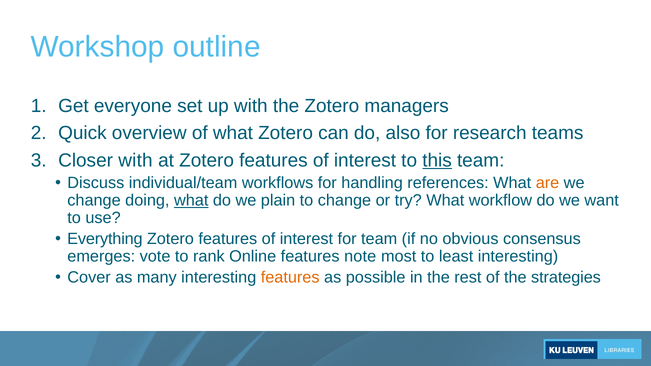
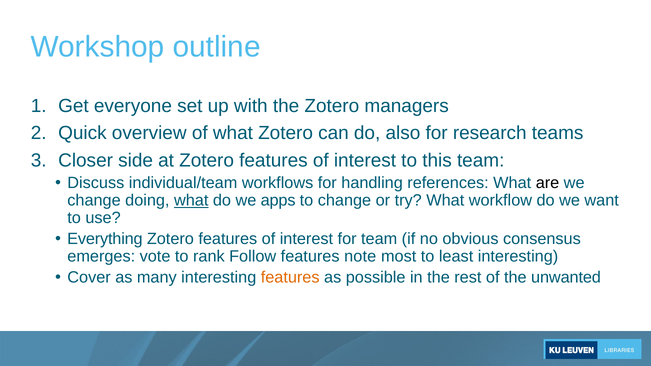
Closer with: with -> side
this underline: present -> none
are colour: orange -> black
plain: plain -> apps
Online: Online -> Follow
strategies: strategies -> unwanted
